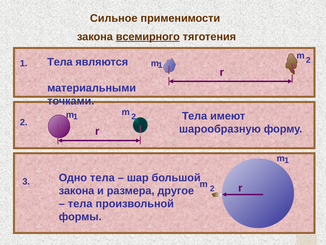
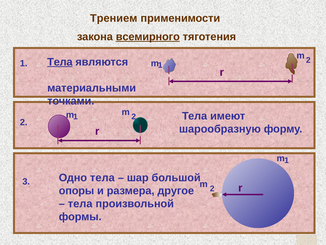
Сильное: Сильное -> Трением
Тела at (60, 62) underline: none -> present
закона at (77, 190): закона -> опоры
